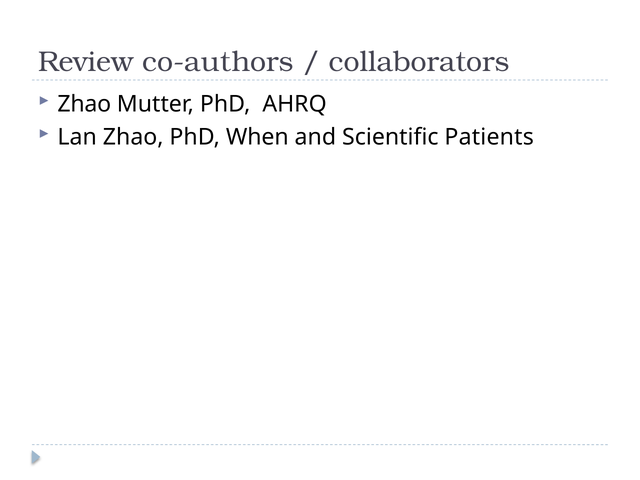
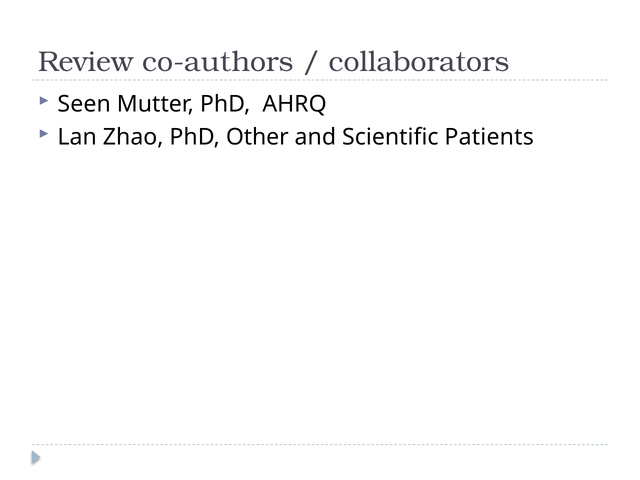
Zhao at (84, 104): Zhao -> Seen
When: When -> Other
